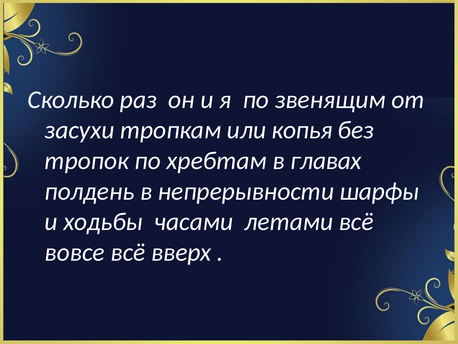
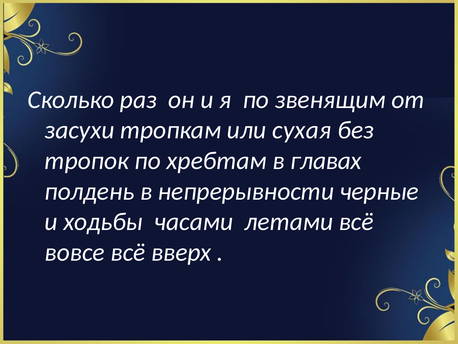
копья: копья -> сухая
шарфы: шарфы -> черные
